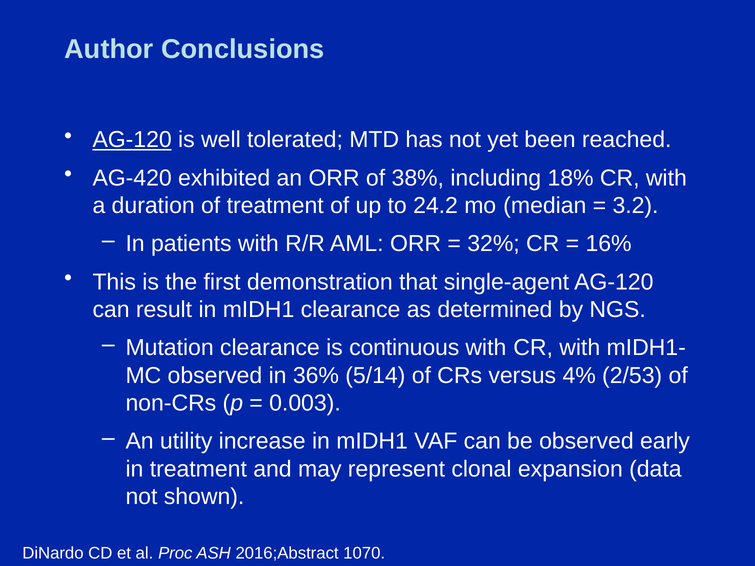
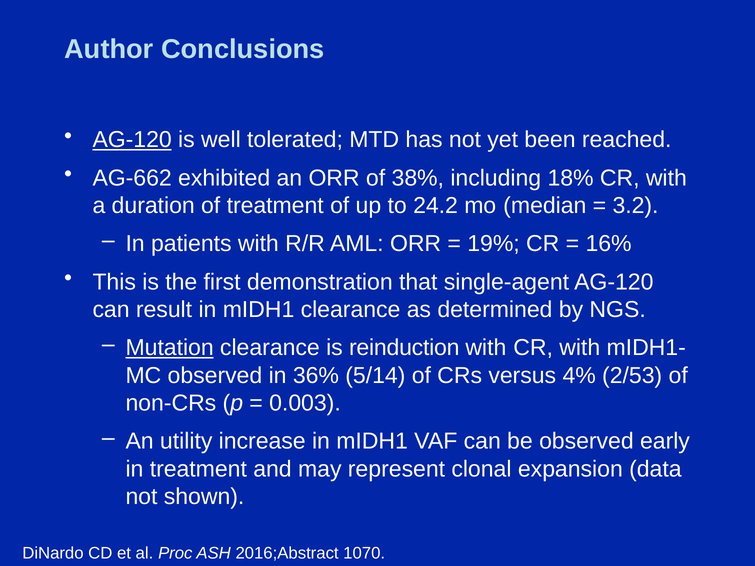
AG-420: AG-420 -> AG-662
32%: 32% -> 19%
Mutation underline: none -> present
continuous: continuous -> reinduction
